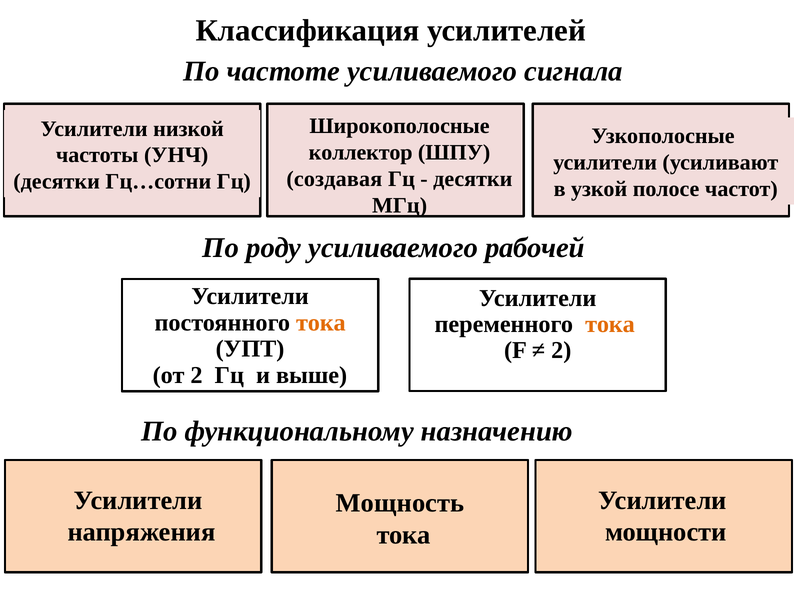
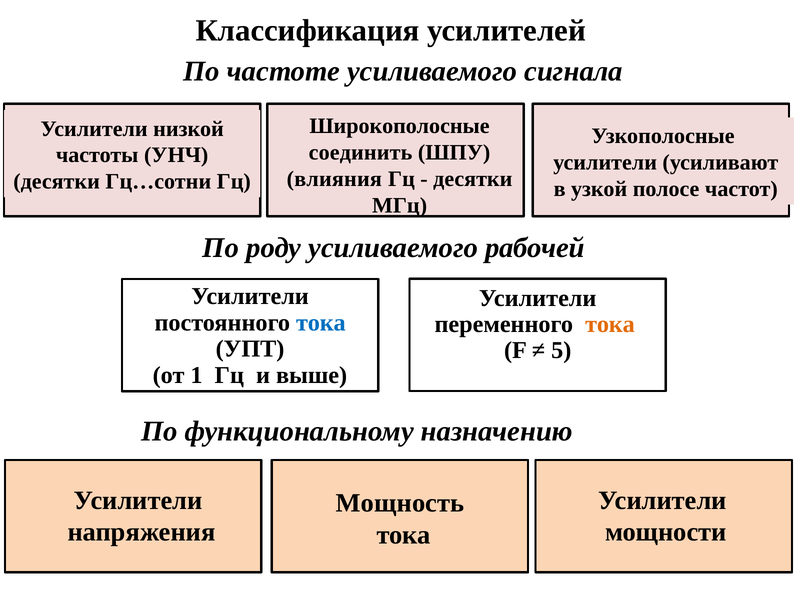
коллектор: коллектор -> соединить
создавая: создавая -> влияния
тока at (321, 323) colour: orange -> blue
2 at (561, 351): 2 -> 5
от 2: 2 -> 1
